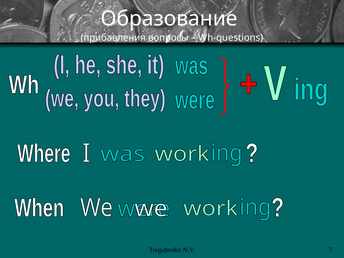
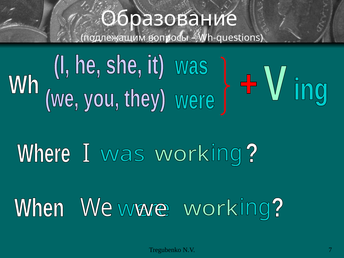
прибавления: прибавления -> подлежащим
